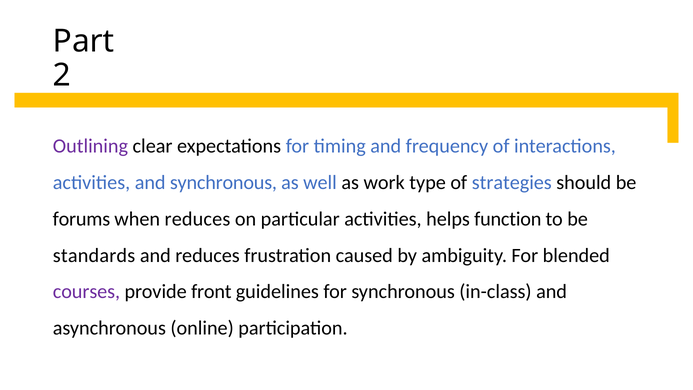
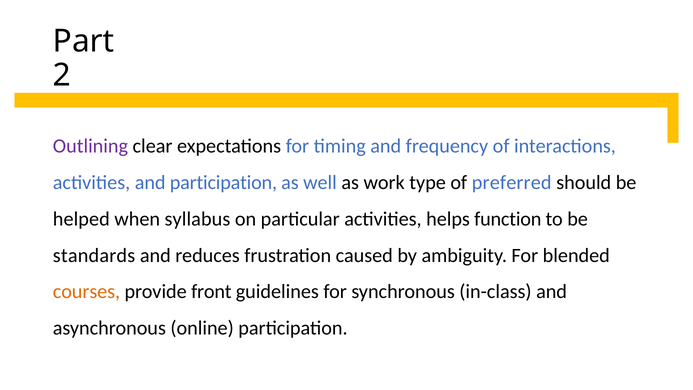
and synchronous: synchronous -> participation
strategies: strategies -> preferred
forums: forums -> helped
when reduces: reduces -> syllabus
courses colour: purple -> orange
